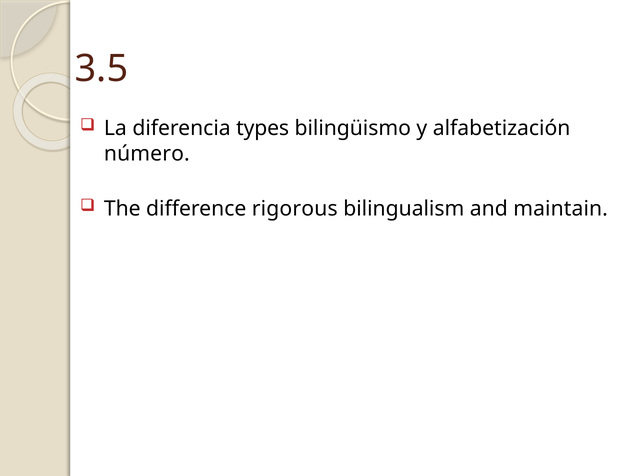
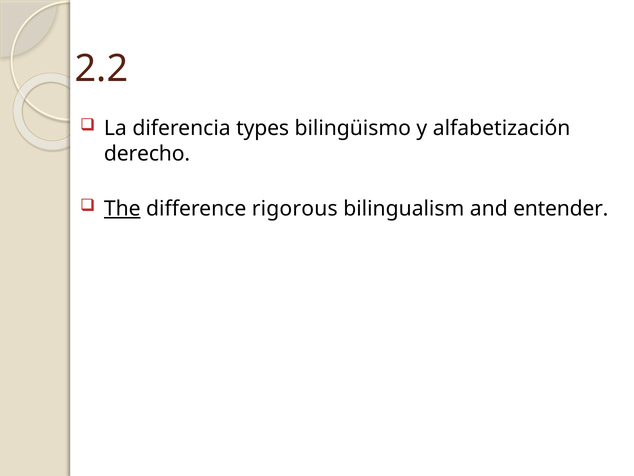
3.5: 3.5 -> 2.2
número: número -> derecho
The underline: none -> present
maintain: maintain -> entender
